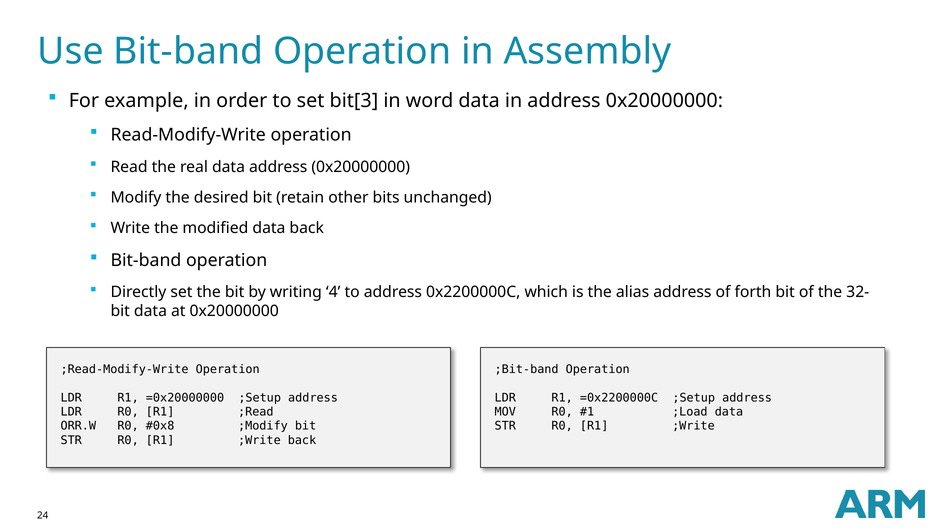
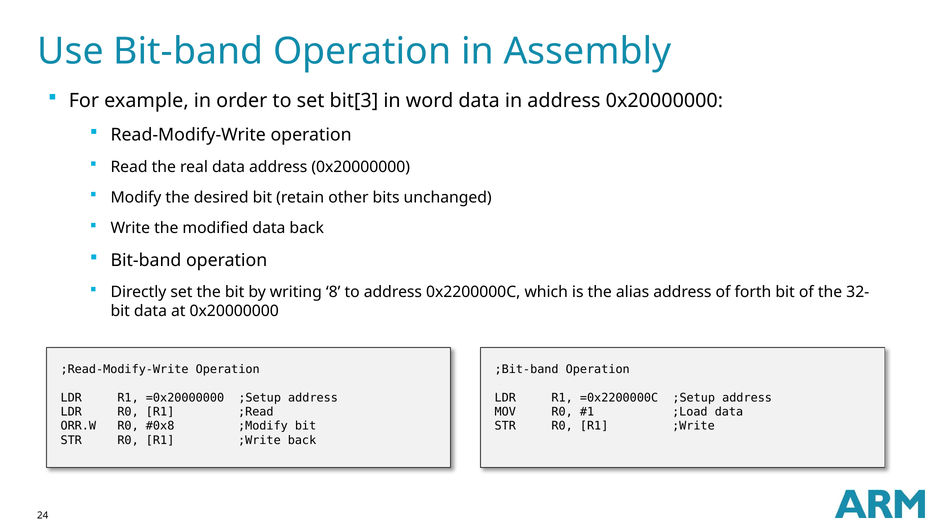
4: 4 -> 8
